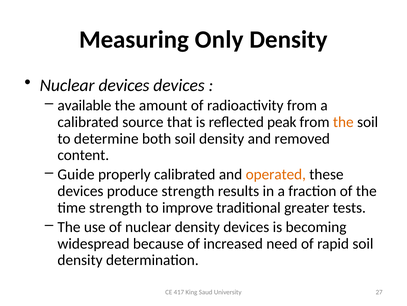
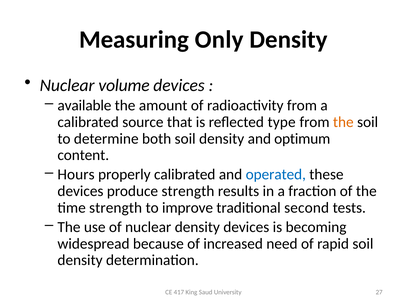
Nuclear devices: devices -> volume
peak: peak -> type
removed: removed -> optimum
Guide: Guide -> Hours
operated colour: orange -> blue
greater: greater -> second
